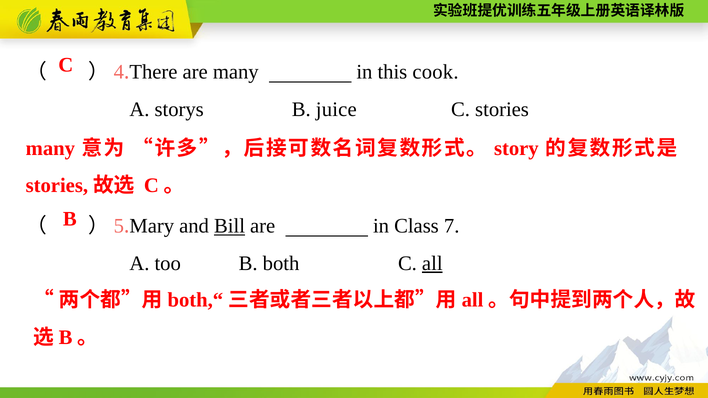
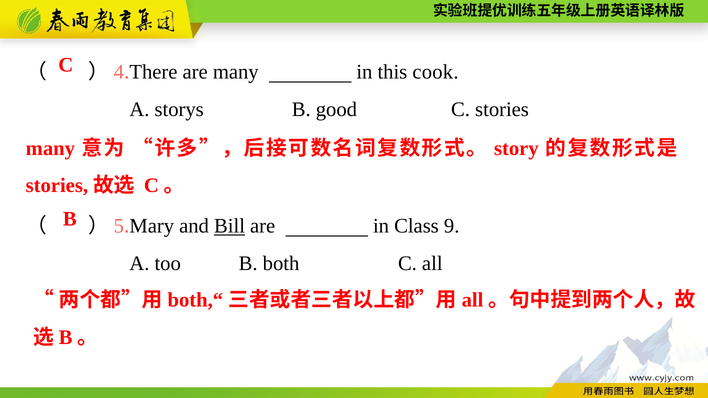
juice: juice -> good
7: 7 -> 9
all at (432, 263) underline: present -> none
